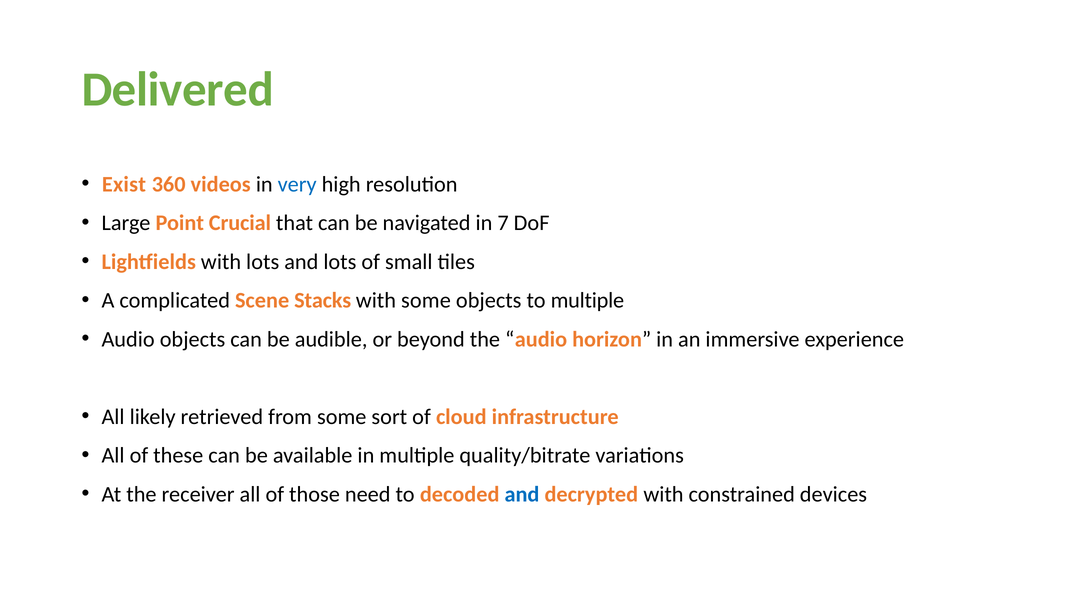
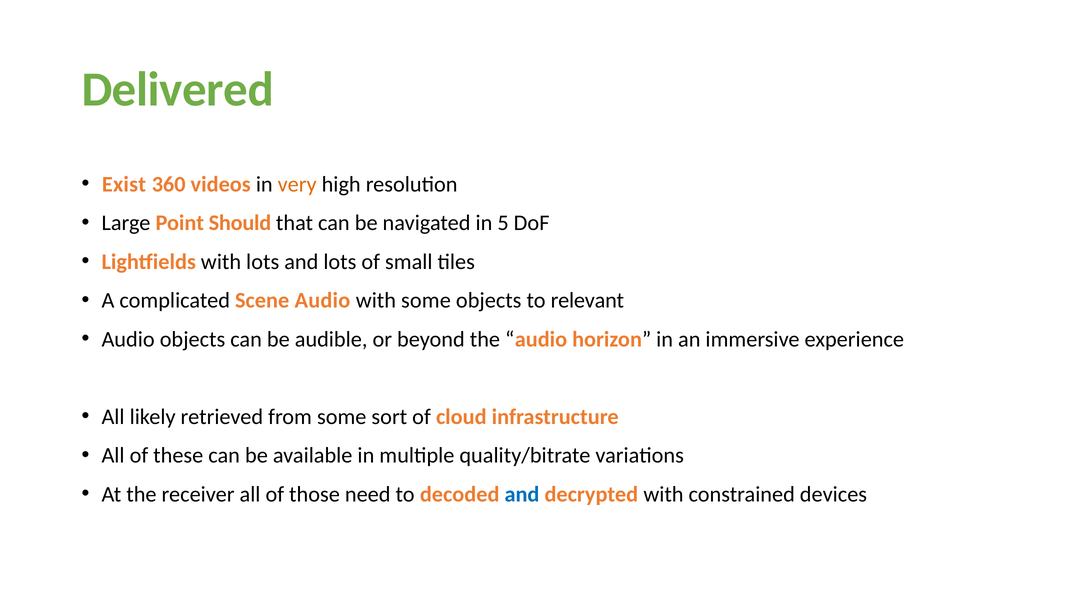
very colour: blue -> orange
Crucial: Crucial -> Should
7: 7 -> 5
Scene Stacks: Stacks -> Audio
to multiple: multiple -> relevant
